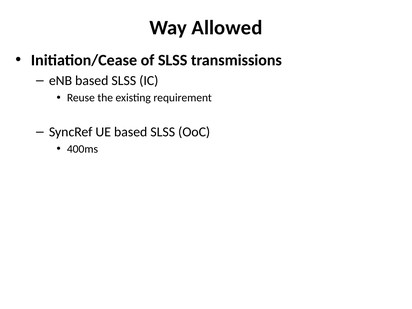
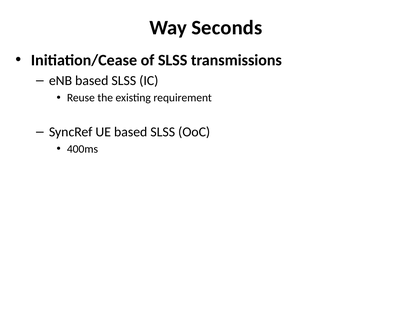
Allowed: Allowed -> Seconds
